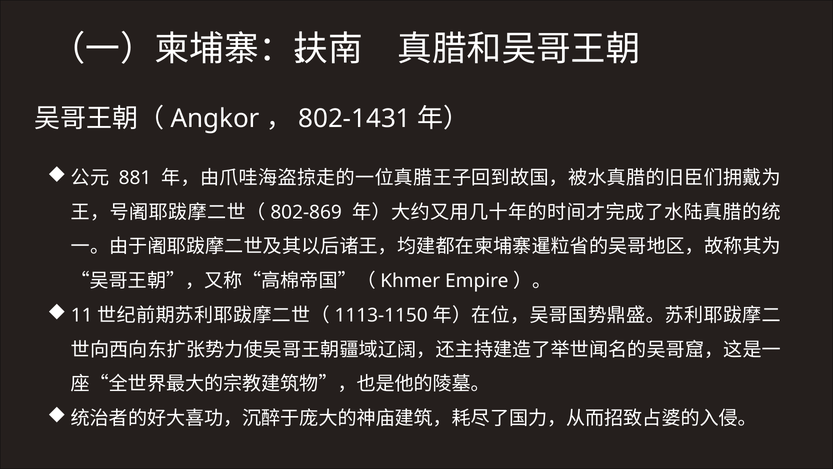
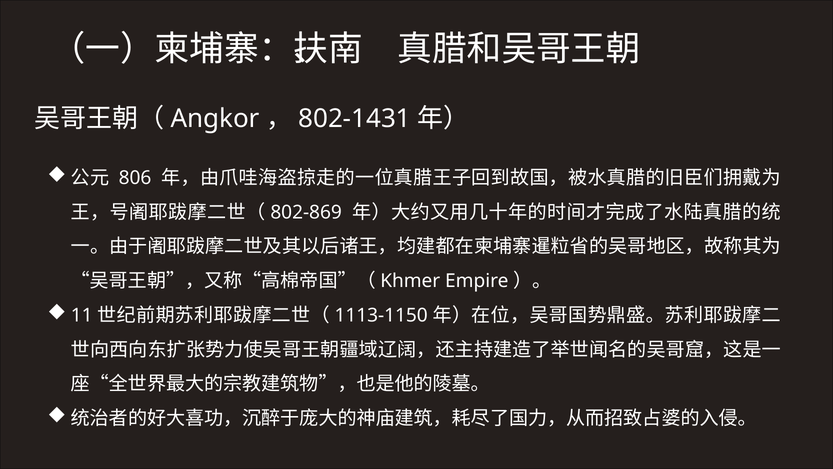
881: 881 -> 806
